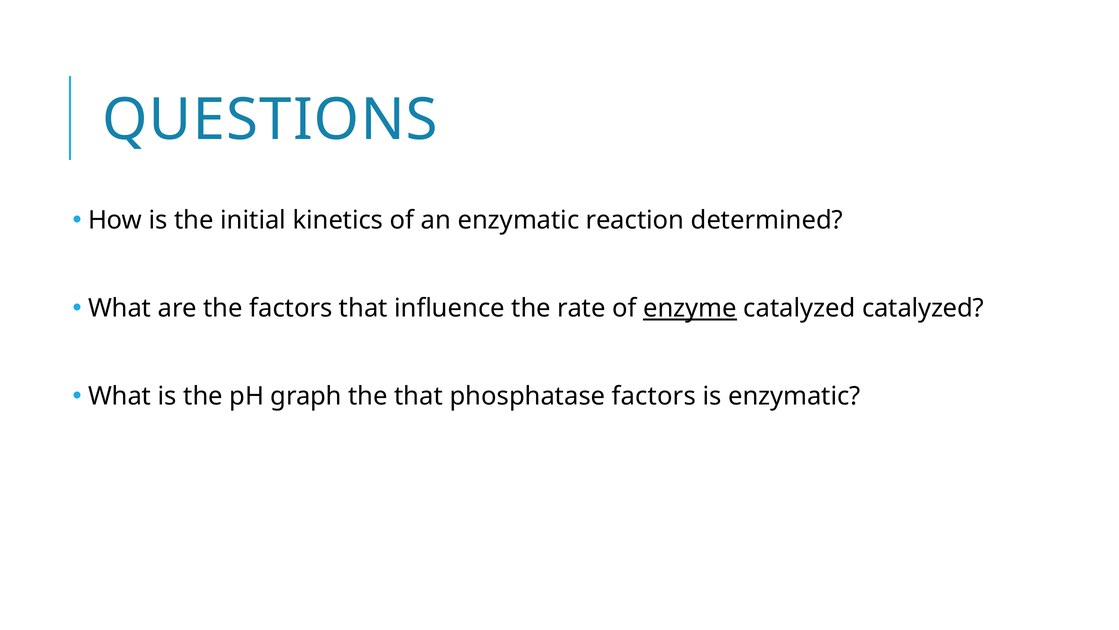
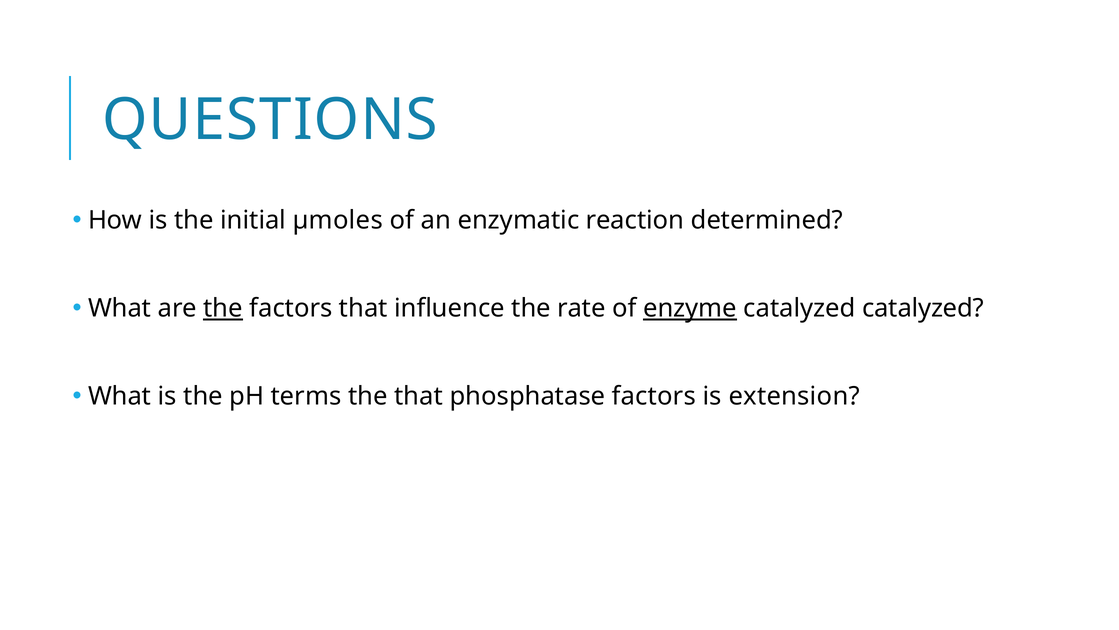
kinetics: kinetics -> µmoles
the at (223, 308) underline: none -> present
graph: graph -> terms
is enzymatic: enzymatic -> extension
